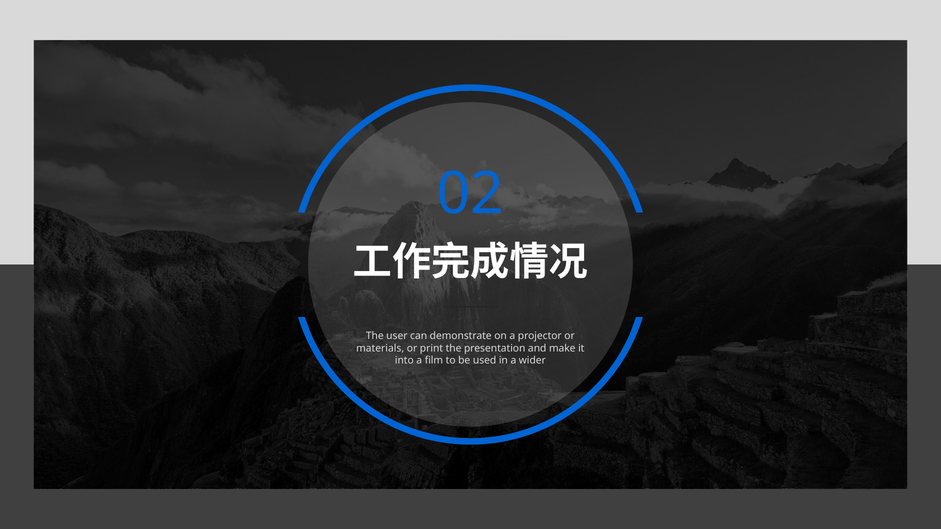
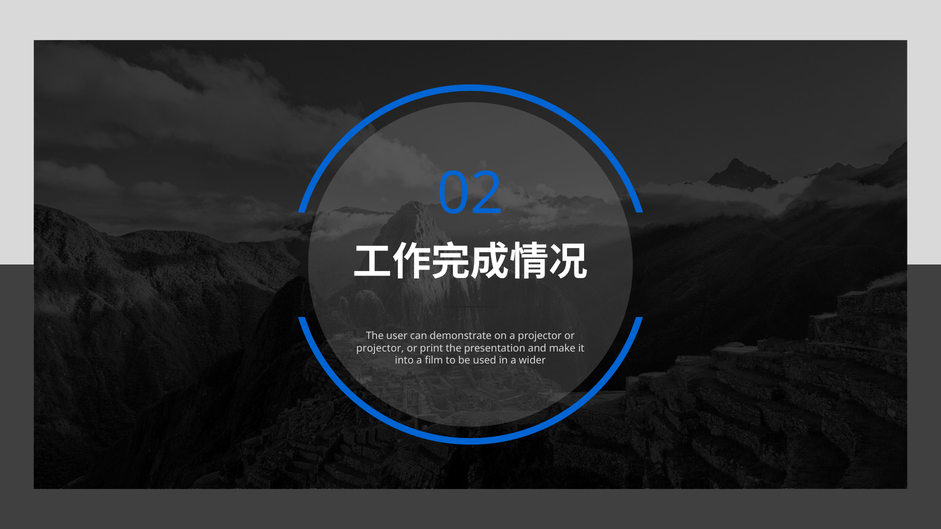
materials at (380, 348): materials -> projector
